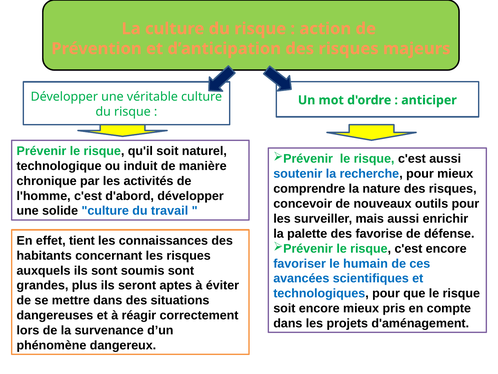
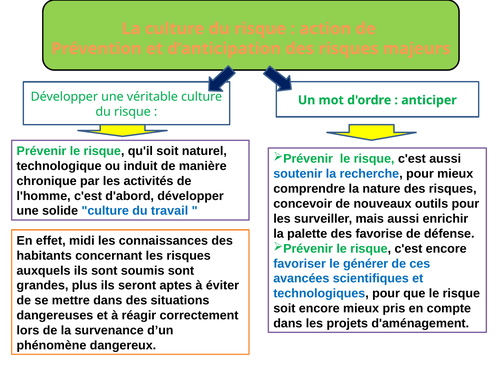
tient: tient -> midi
humain: humain -> générer
